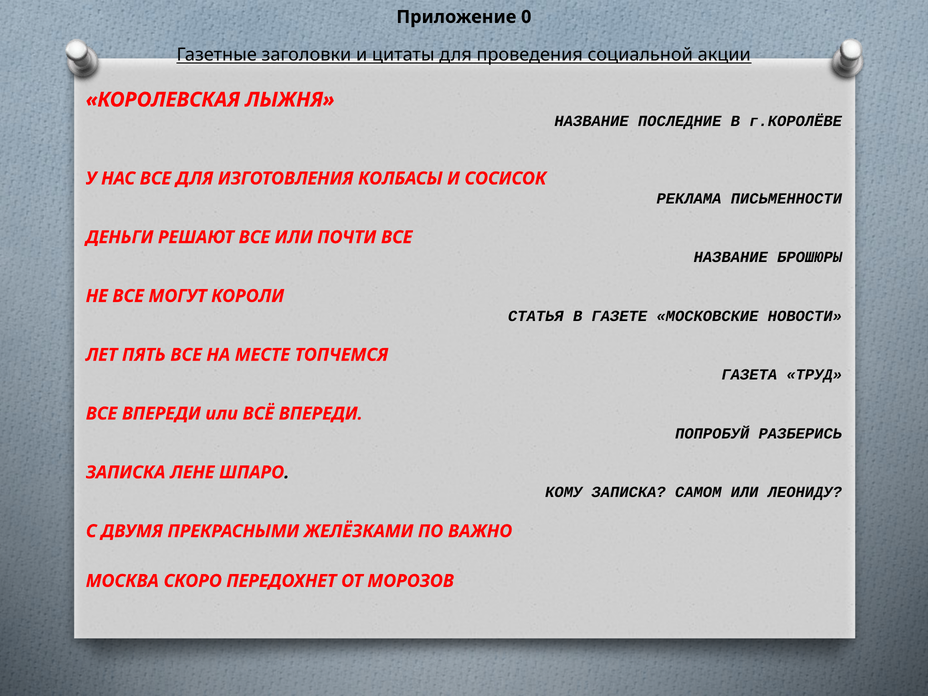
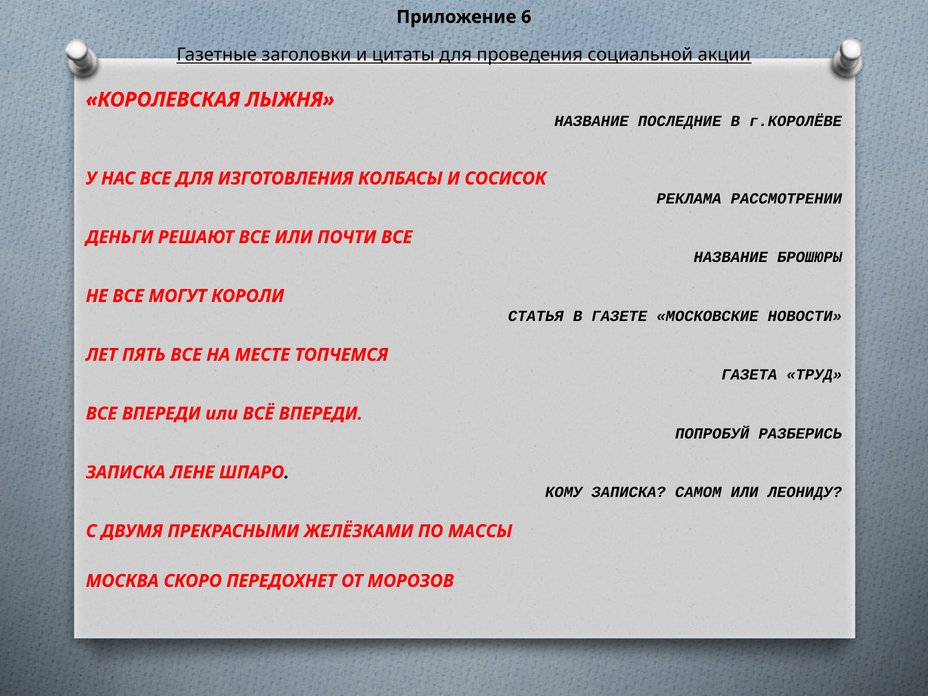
0: 0 -> 6
ПИСЬМЕННОСТИ: ПИСЬМЕННОСТИ -> РАССМОТРЕНИИ
ВАЖНО: ВАЖНО -> МАССЫ
